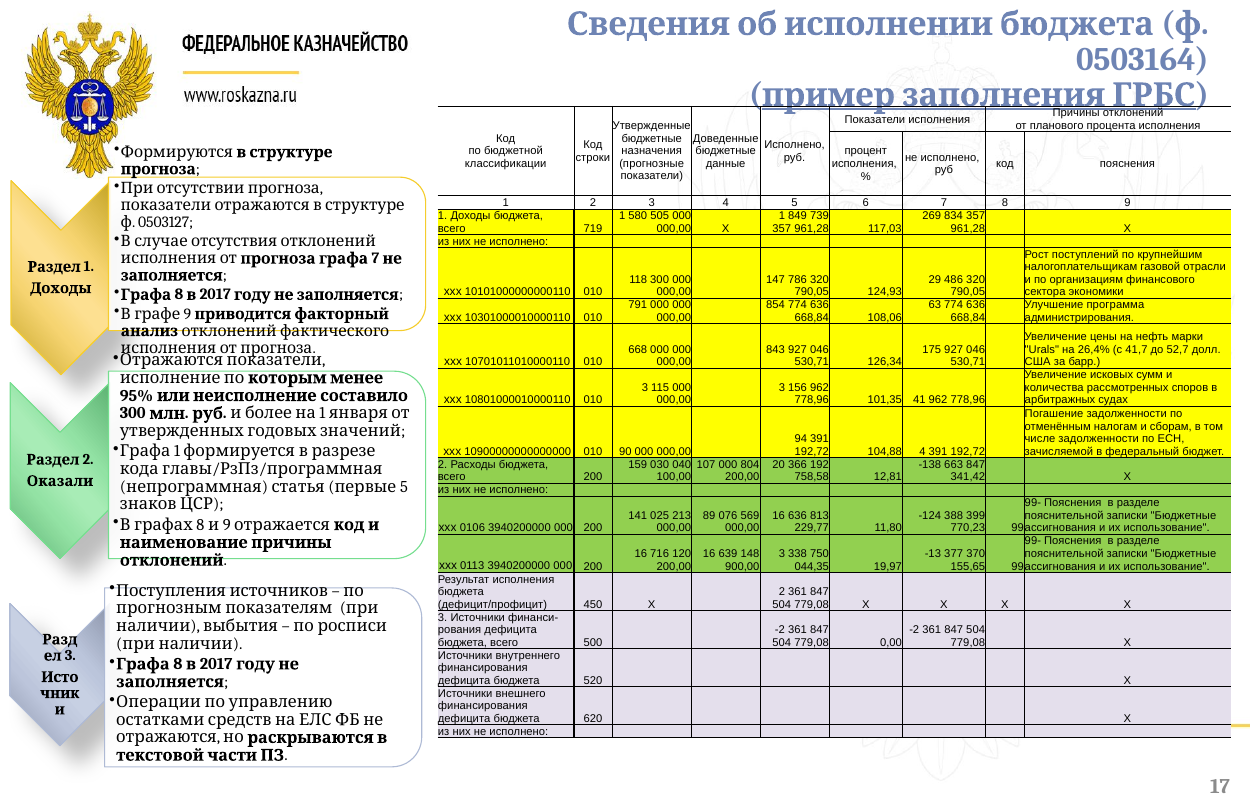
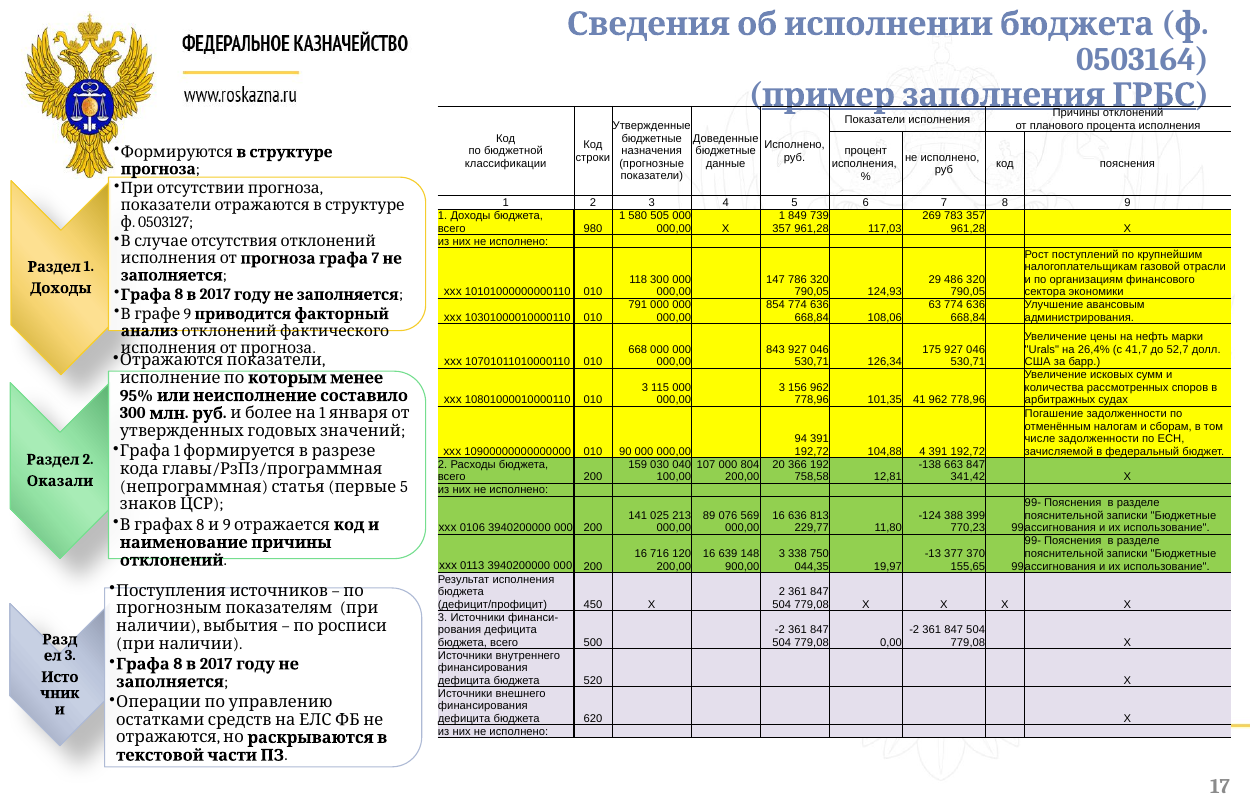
834: 834 -> 783
719: 719 -> 980
программа: программа -> авансовым
